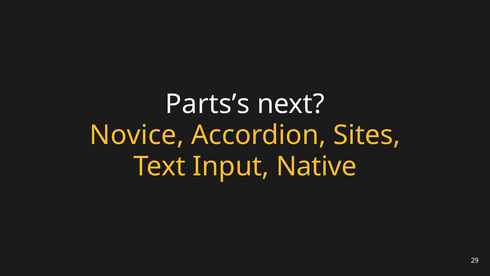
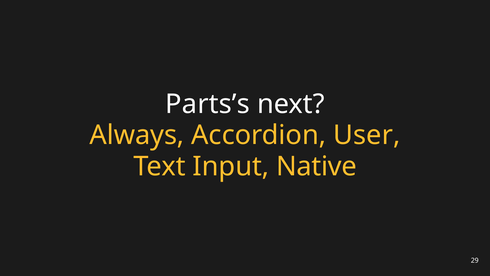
Novice: Novice -> Always
Sites: Sites -> User
